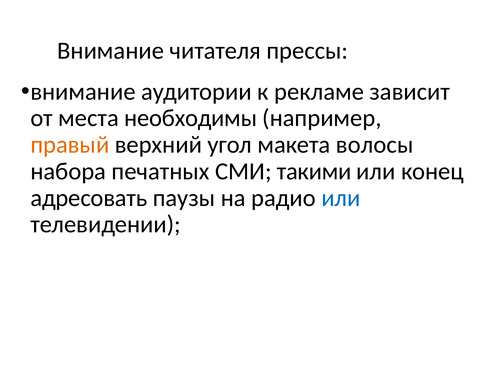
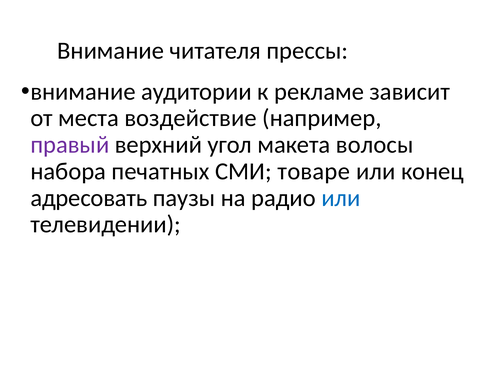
необходимы: необходимы -> воздействие
правый colour: orange -> purple
такими: такими -> товаре
